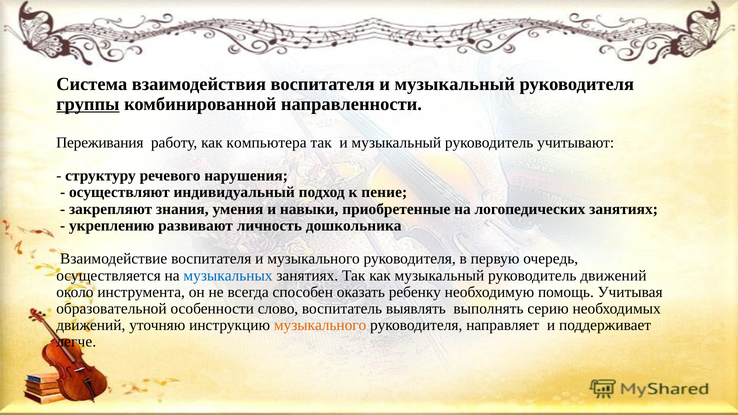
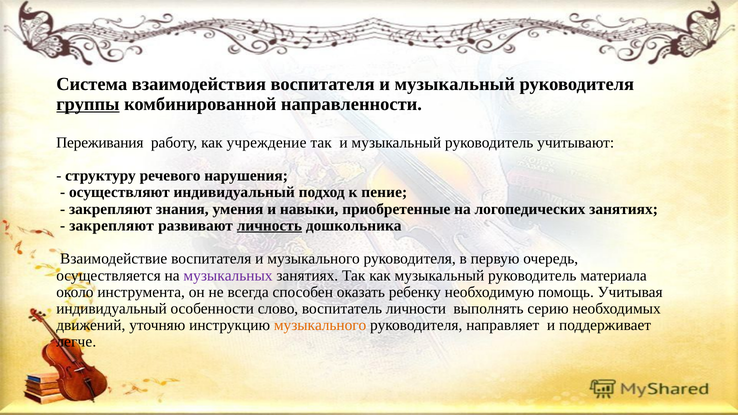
компьютера: компьютера -> учреждение
укреплению at (112, 226): укреплению -> закрепляют
личность underline: none -> present
музыкальных colour: blue -> purple
руководитель движений: движений -> материала
образовательной at (111, 309): образовательной -> индивидуальный
выявлять: выявлять -> личности
